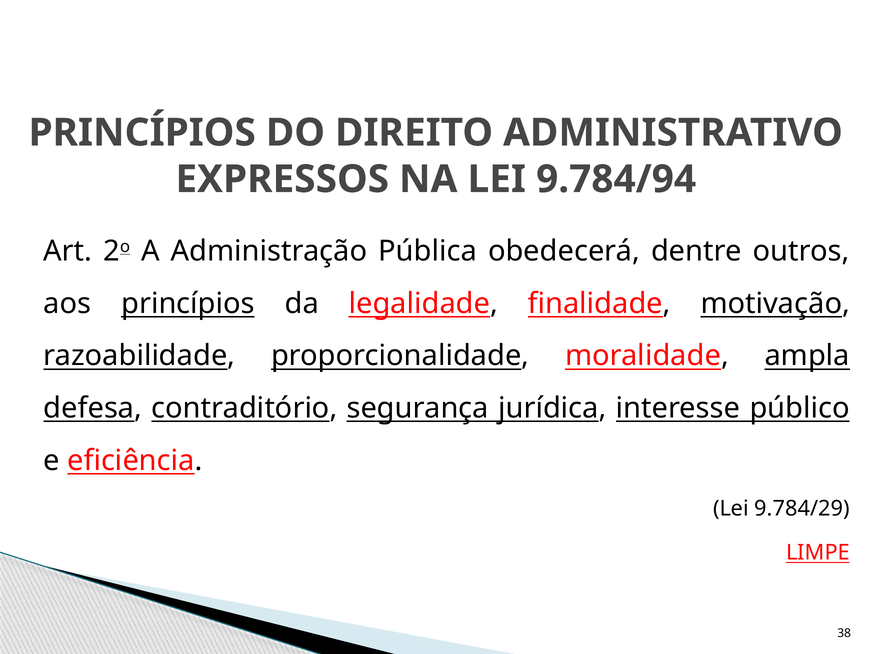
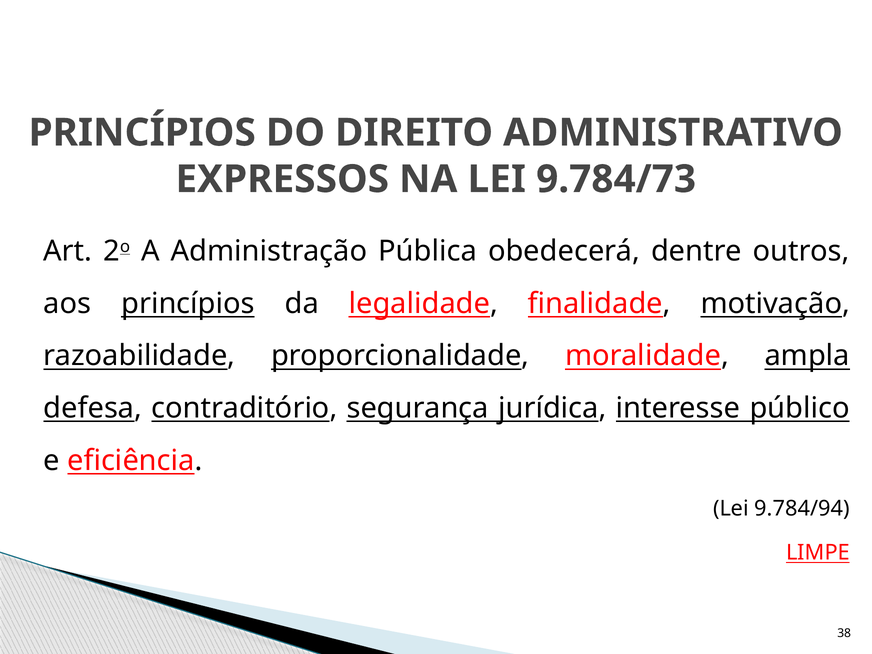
9.784/94: 9.784/94 -> 9.784/73
9.784/29: 9.784/29 -> 9.784/94
